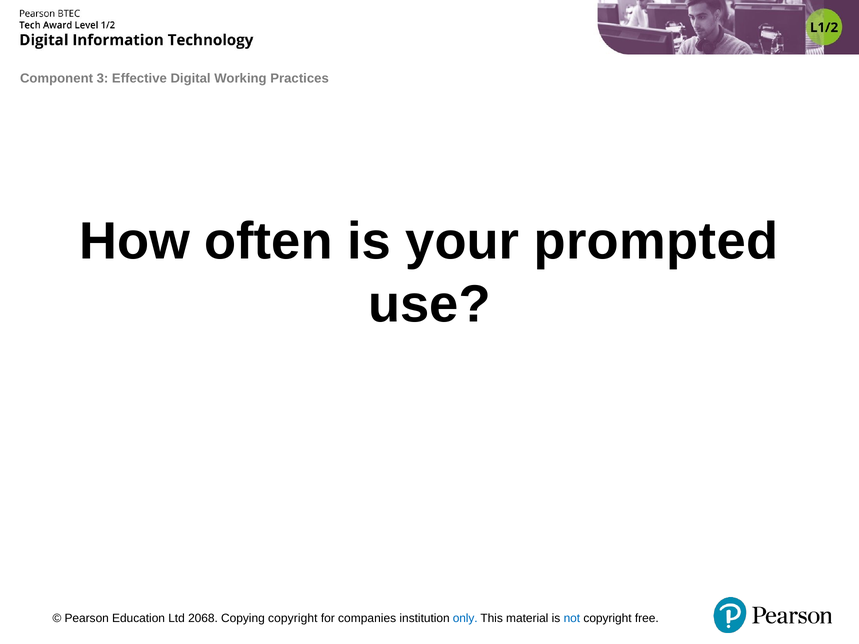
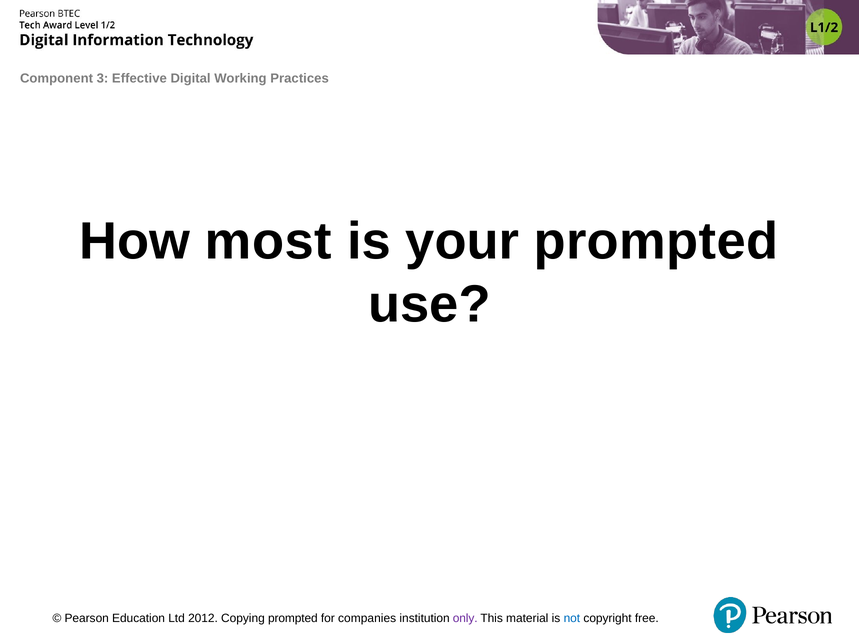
often: often -> most
2068: 2068 -> 2012
Copying copyright: copyright -> prompted
only colour: blue -> purple
